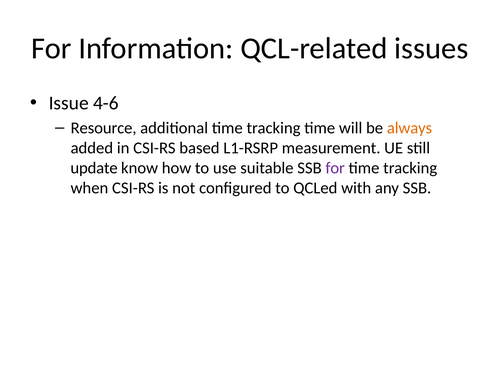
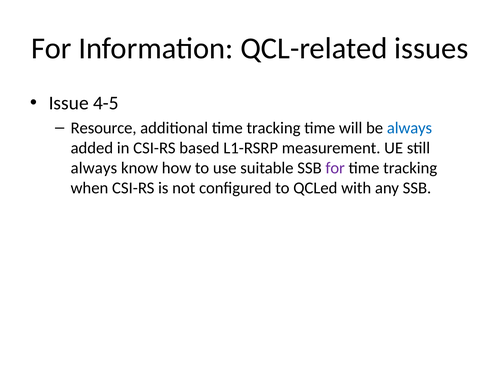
4-6: 4-6 -> 4-5
always at (409, 128) colour: orange -> blue
update at (94, 168): update -> always
